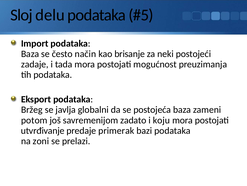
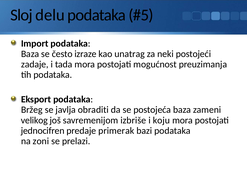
način: način -> izraze
brisanje: brisanje -> unatrag
globalni: globalni -> obraditi
potom: potom -> velikog
zadato: zadato -> izbriše
utvrđivanje: utvrđivanje -> jednocifren
